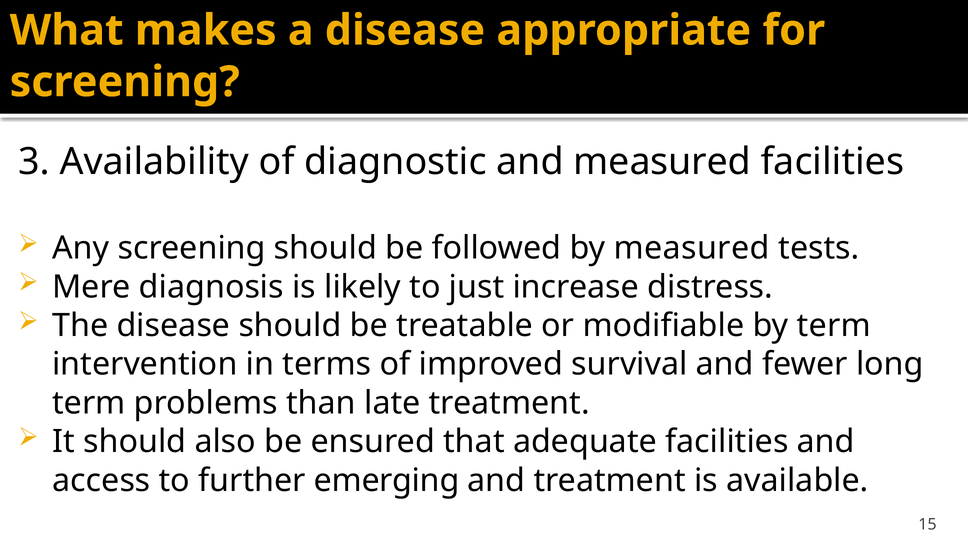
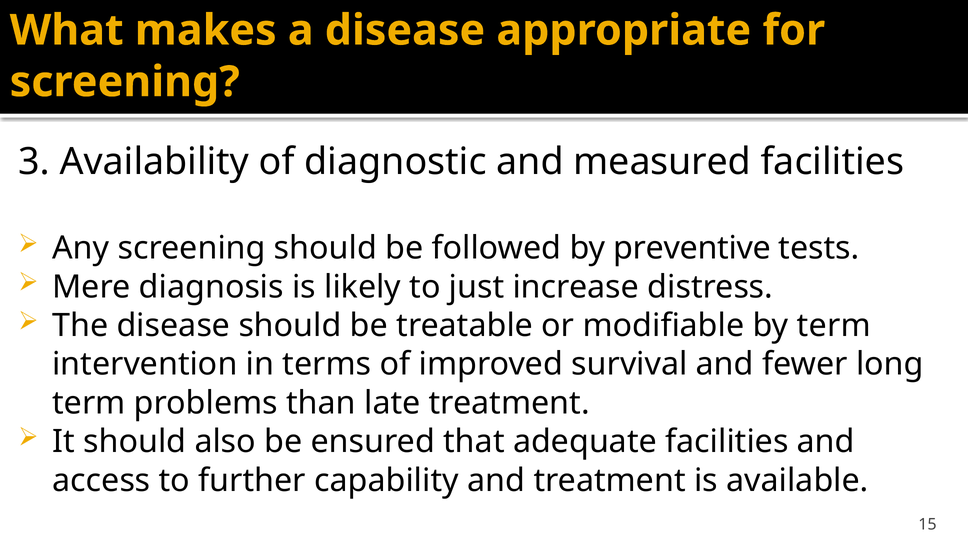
by measured: measured -> preventive
emerging: emerging -> capability
